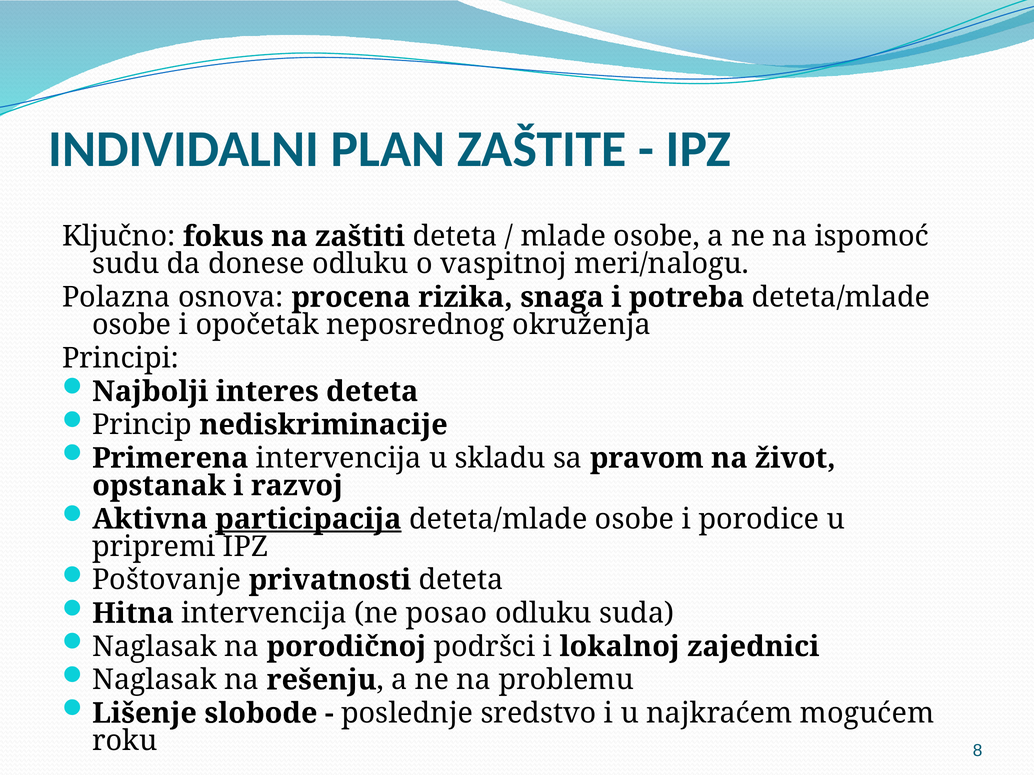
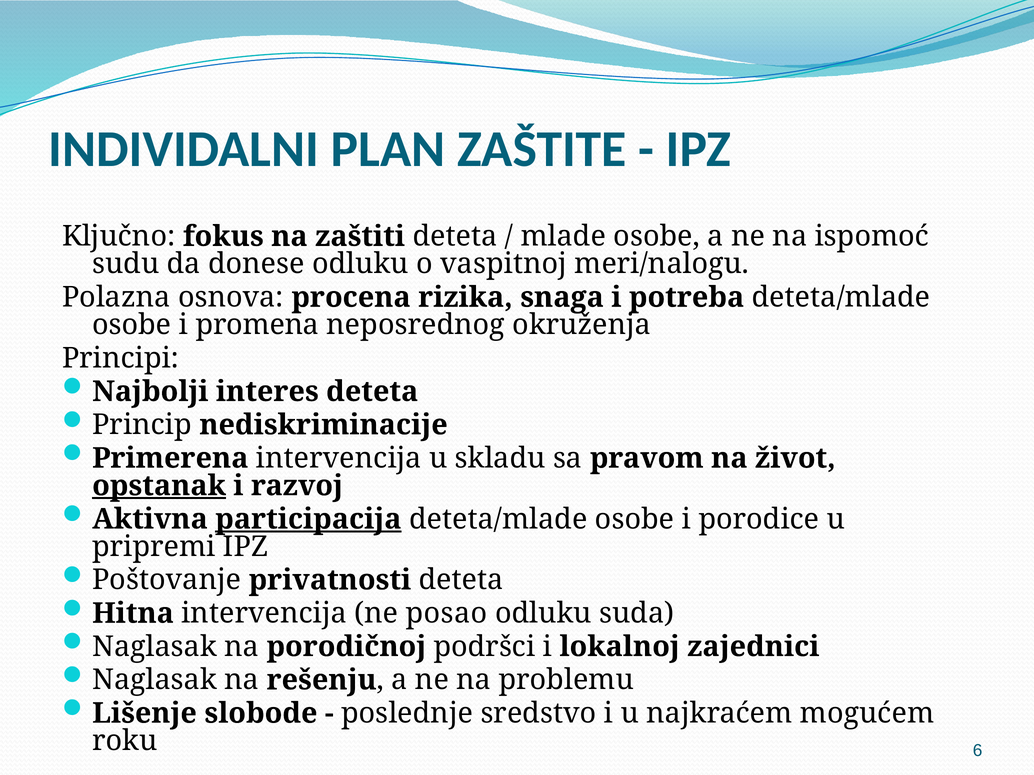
opočetak: opočetak -> promena
opstanak underline: none -> present
8: 8 -> 6
